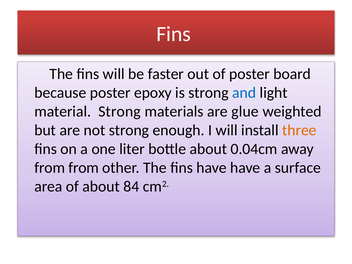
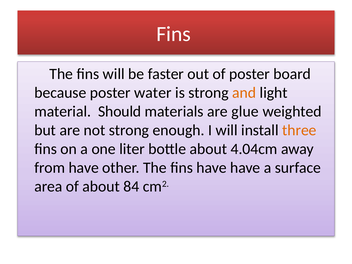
epoxy: epoxy -> water
and colour: blue -> orange
material Strong: Strong -> Should
0.04cm: 0.04cm -> 4.04cm
from from: from -> have
